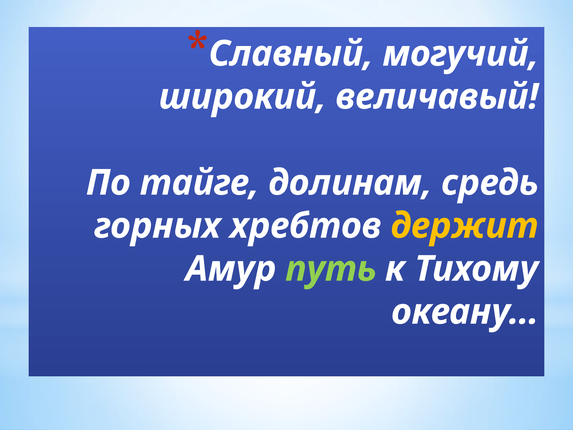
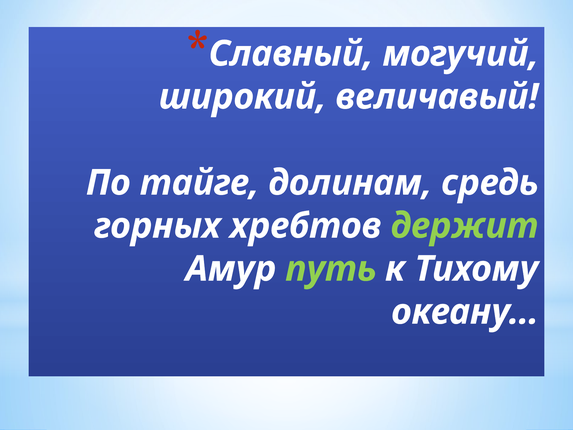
держит colour: yellow -> light green
